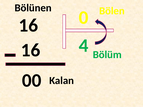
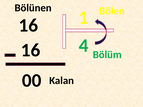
0: 0 -> 1
